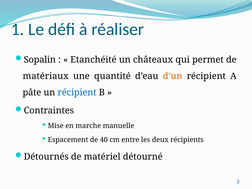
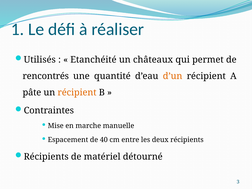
Sopalin: Sopalin -> Utilisés
matériaux: matériaux -> rencontrés
récipient at (77, 92) colour: blue -> orange
Détournés at (46, 157): Détournés -> Récipients
